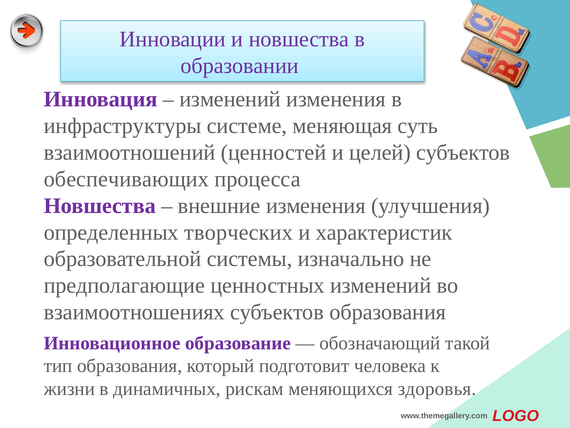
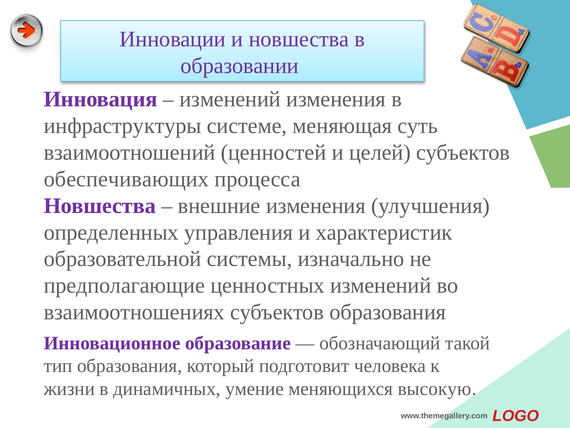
творческих: творческих -> управления
рискам: рискам -> умение
здоровья: здоровья -> высокую
